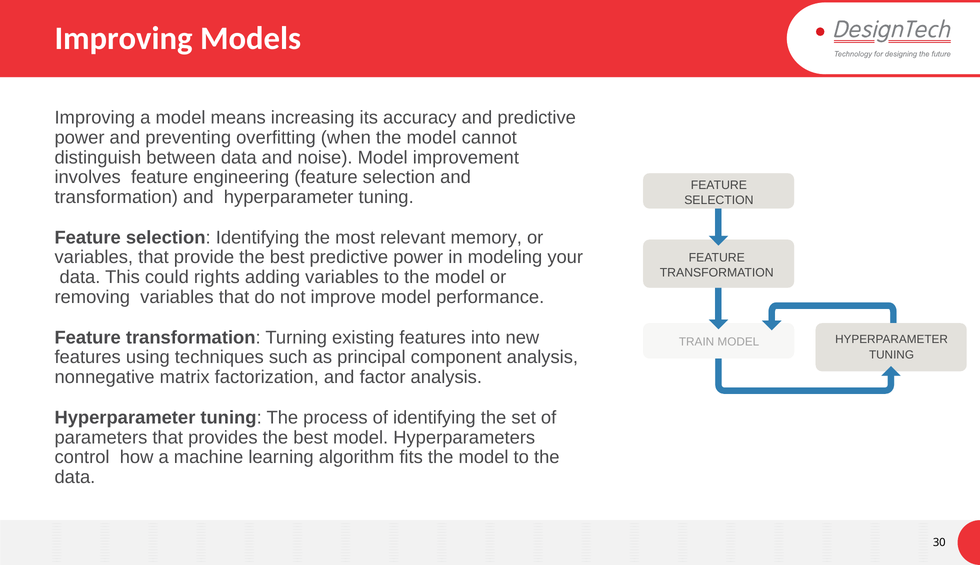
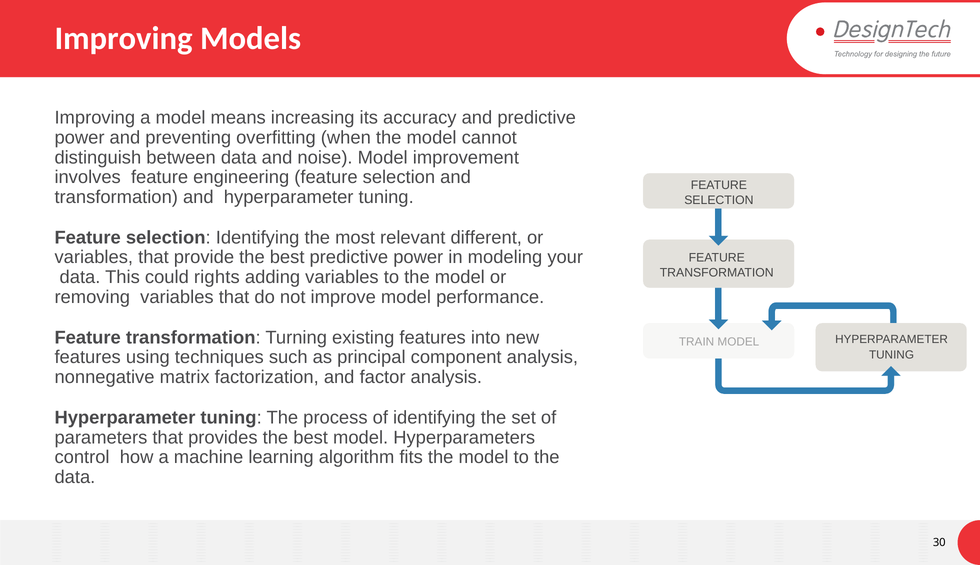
memory: memory -> different
